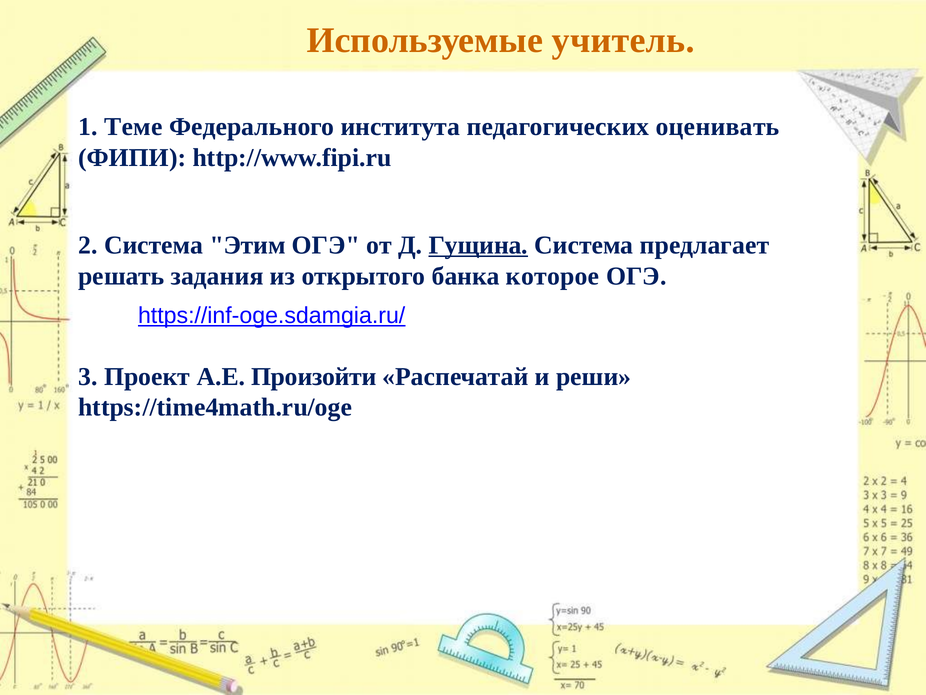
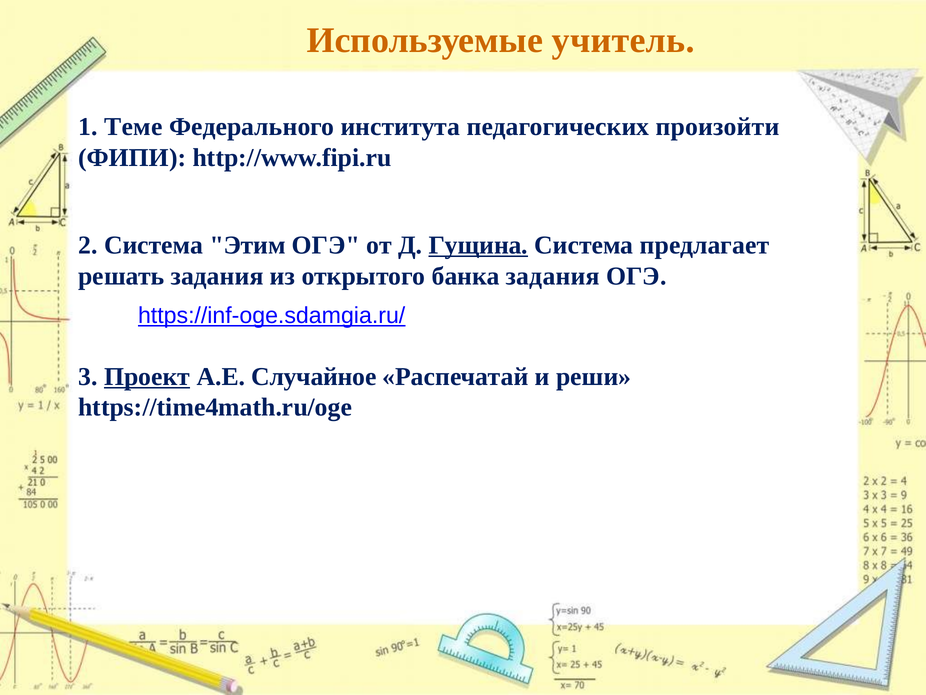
оценивать: оценивать -> произойти
банка которое: которое -> задания
Проект underline: none -> present
Произойти: Произойти -> Случайное
